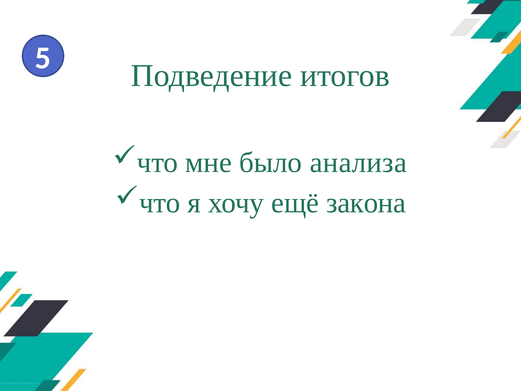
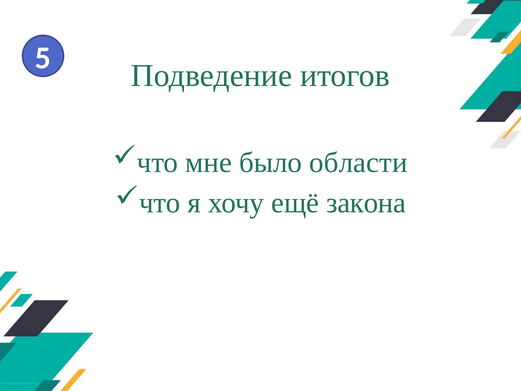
анализа: анализа -> области
